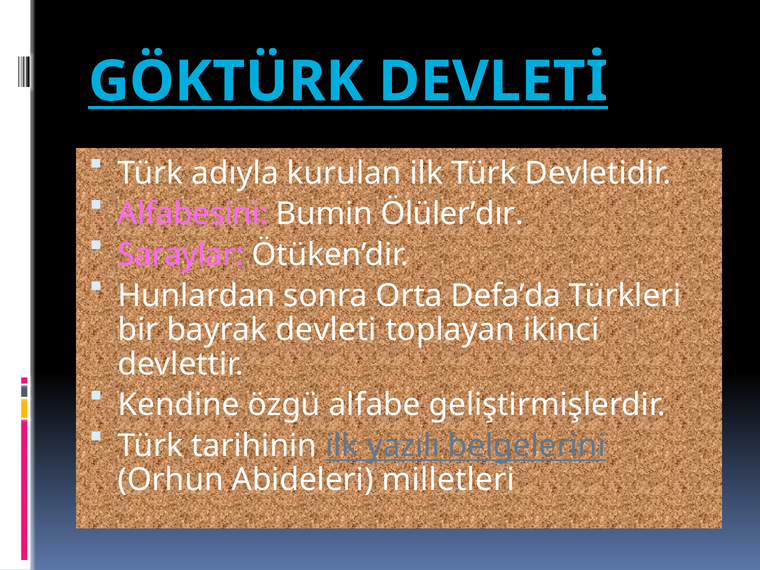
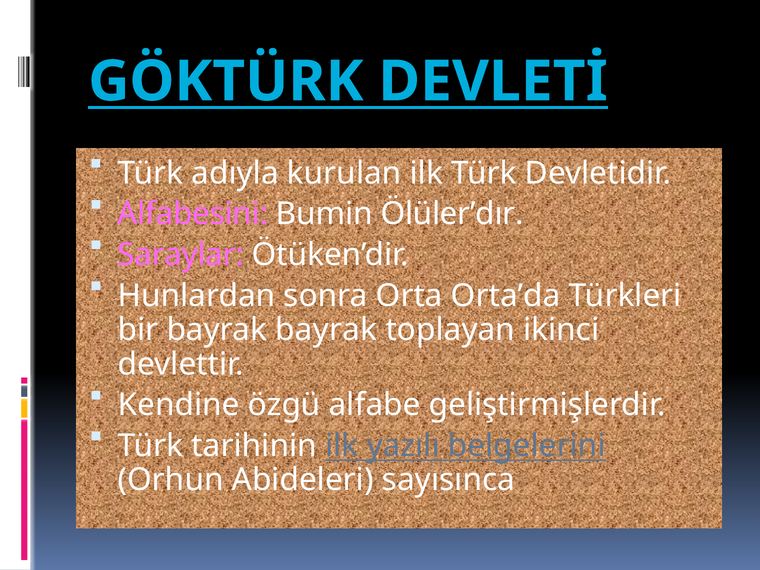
Defa’da: Defa’da -> Orta’da
bayrak devleti: devleti -> bayrak
milletleri: milletleri -> sayısınca
